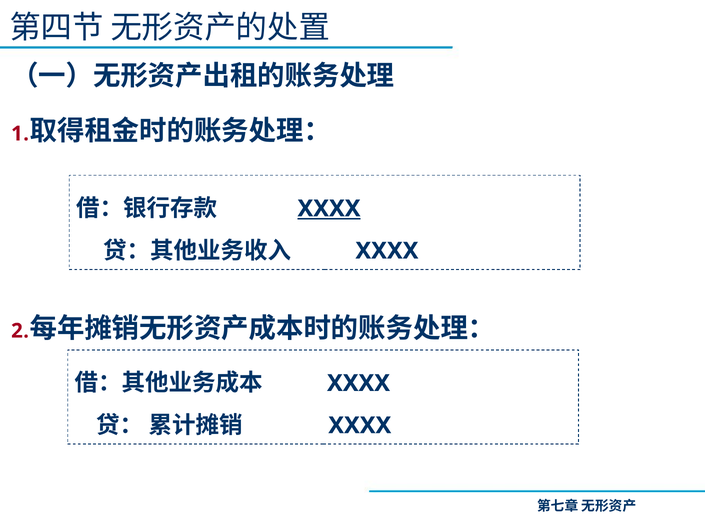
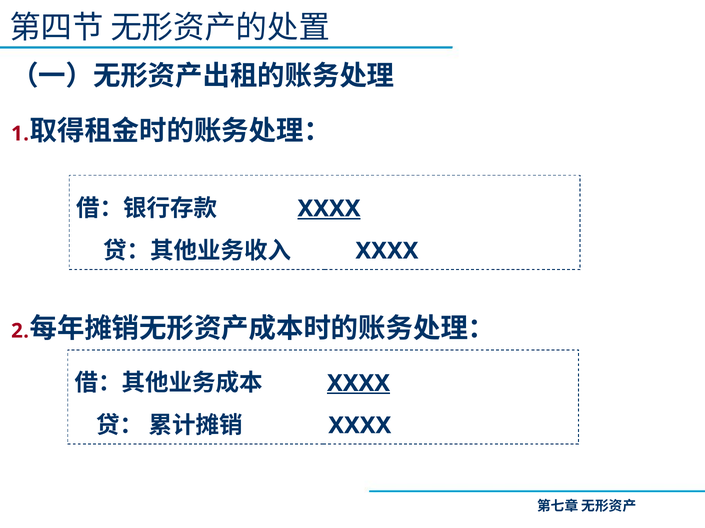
XXXX at (359, 384) underline: none -> present
